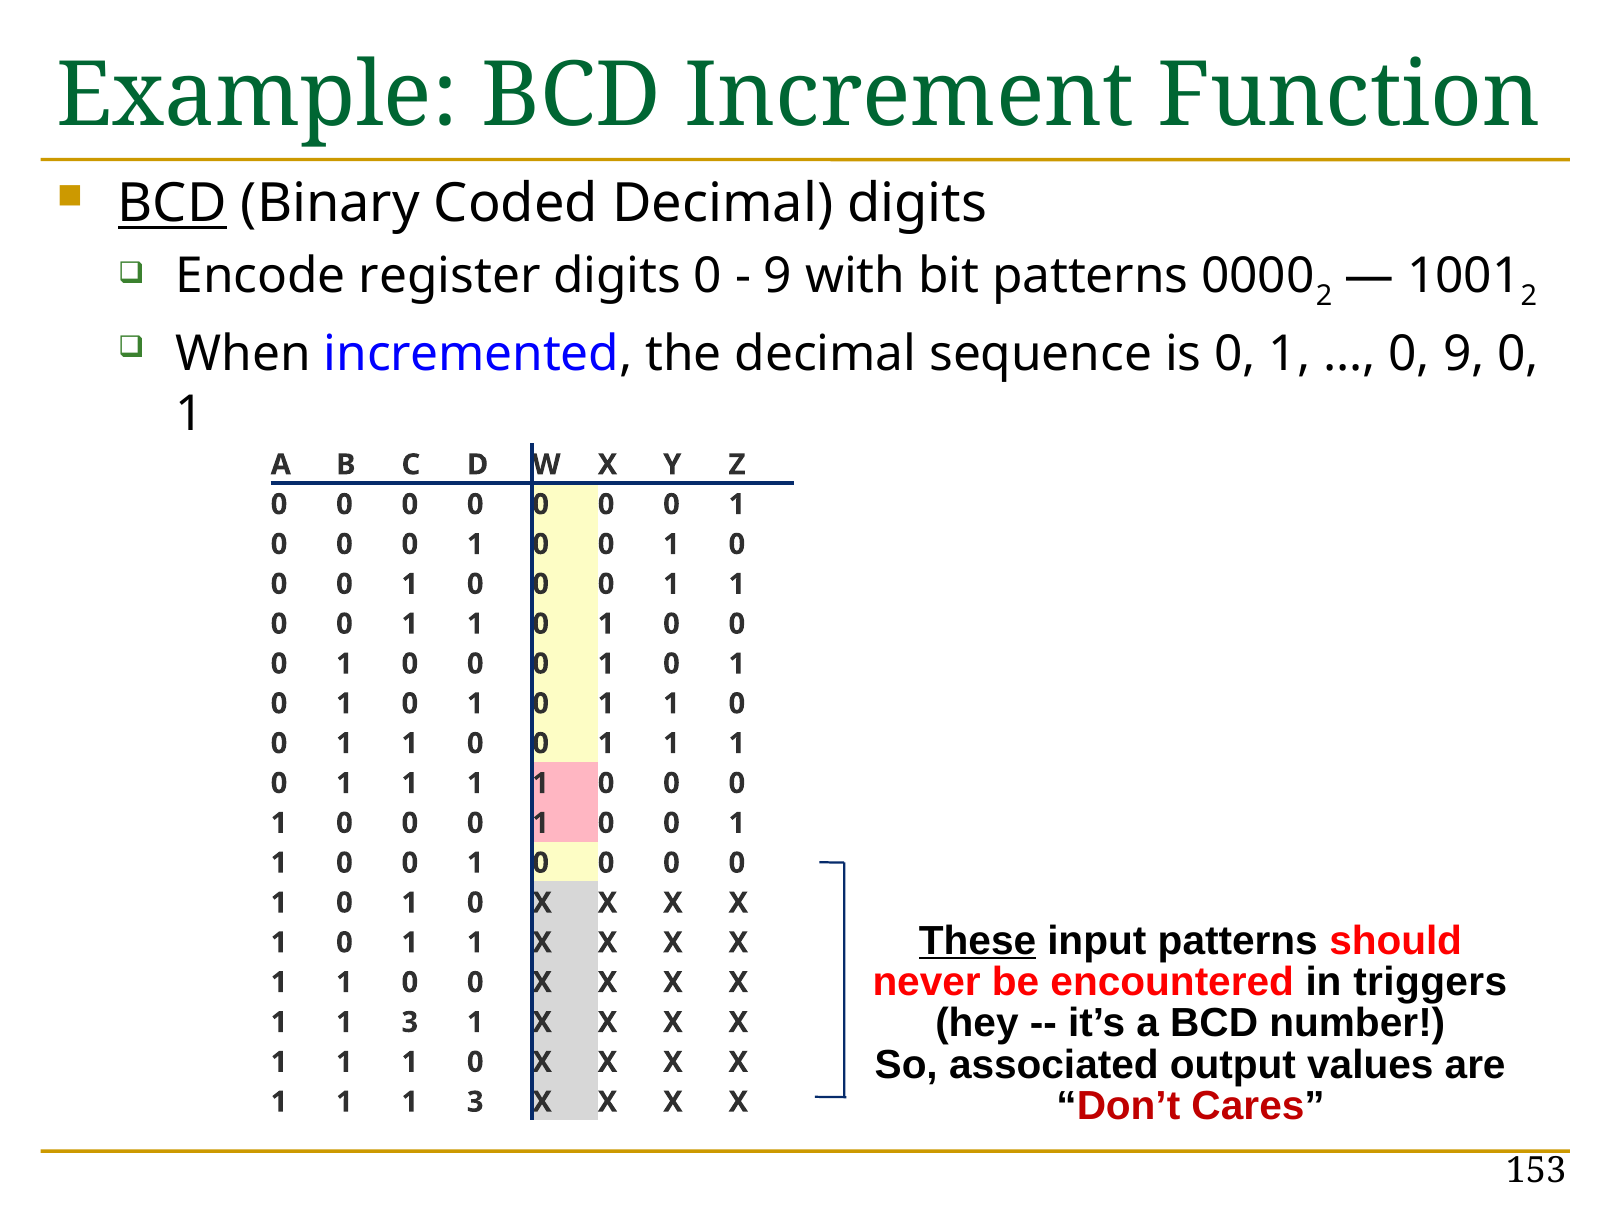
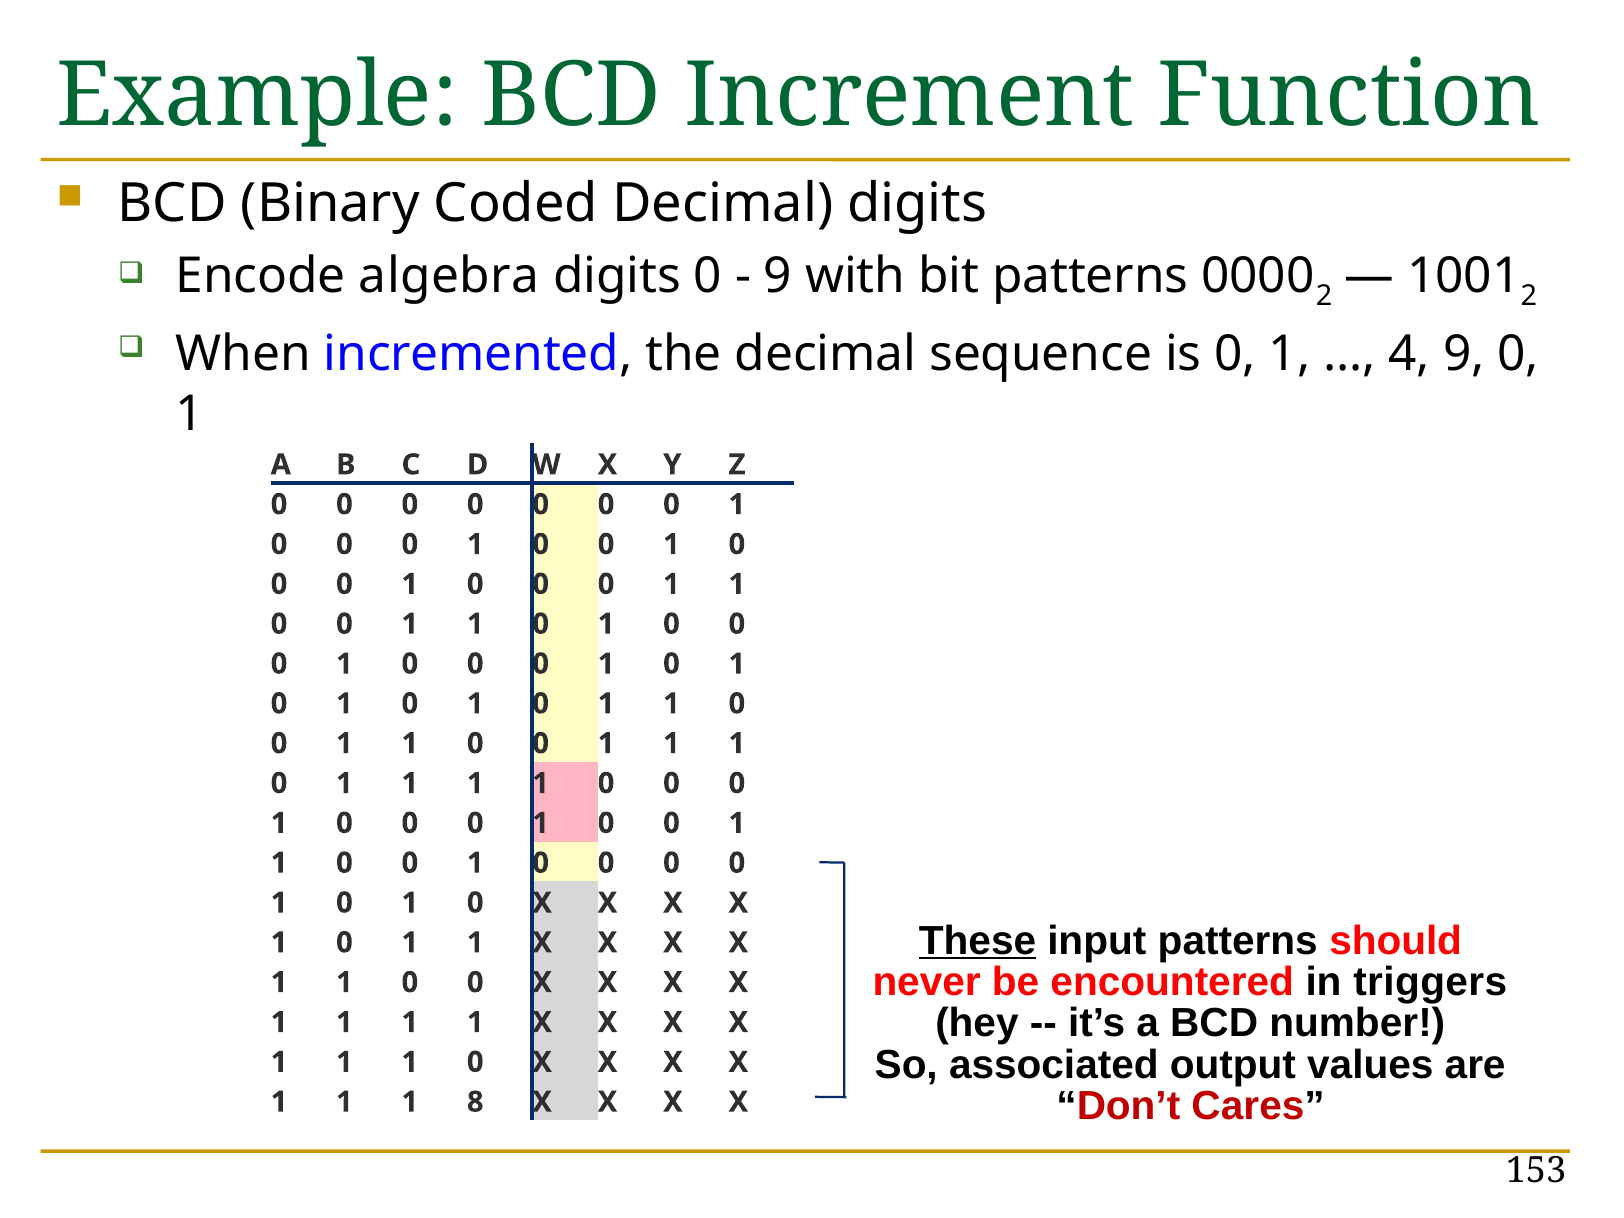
BCD at (172, 204) underline: present -> none
register: register -> algebra
0 at (1409, 354): 0 -> 4
3 at (410, 1022): 3 -> 1
1 1 1 3: 3 -> 8
